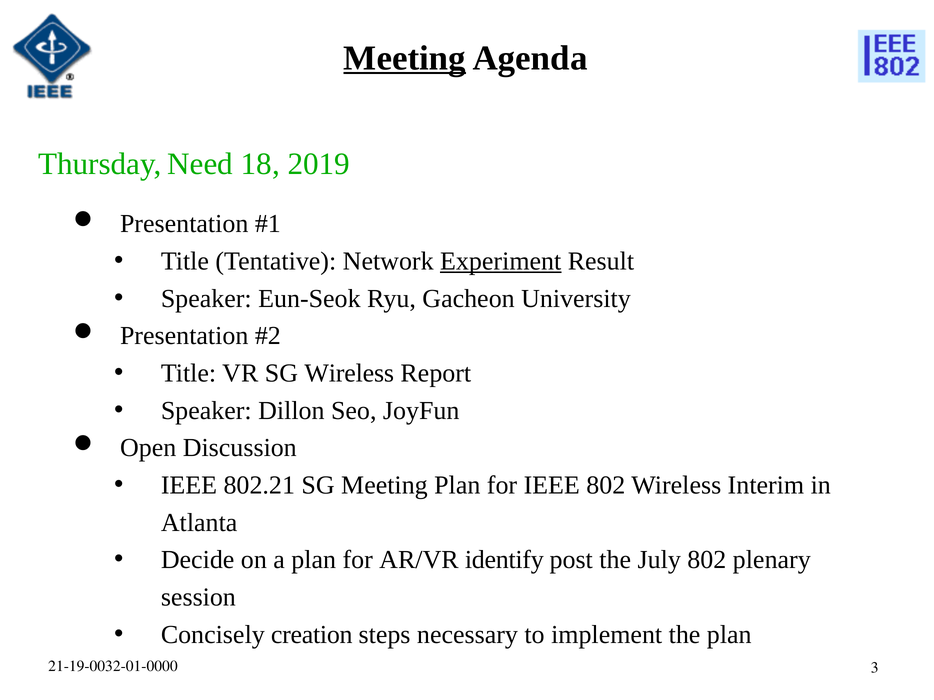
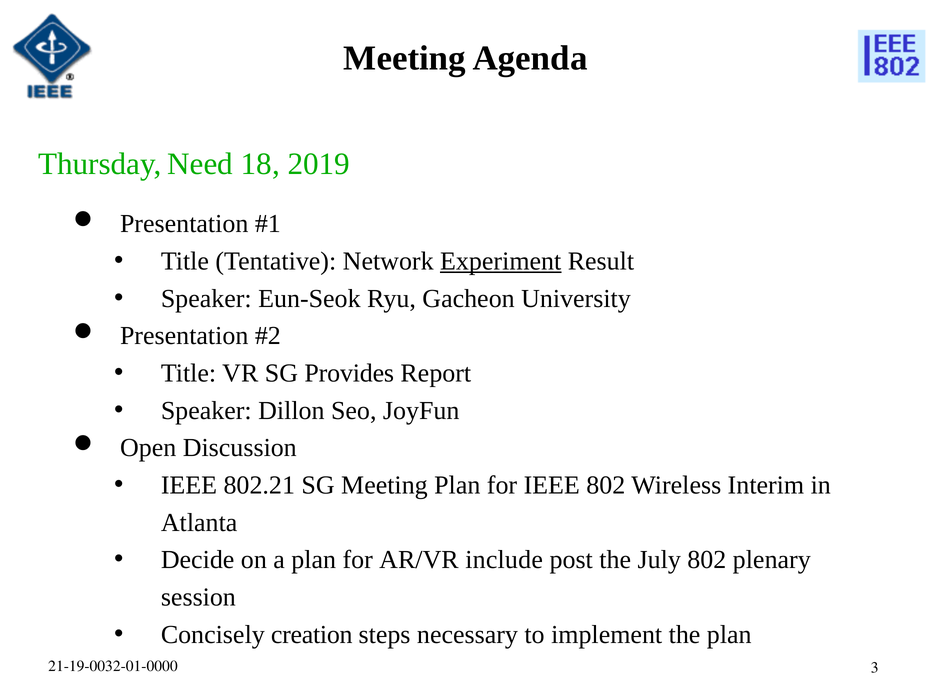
Meeting at (405, 58) underline: present -> none
SG Wireless: Wireless -> Provides
identify: identify -> include
